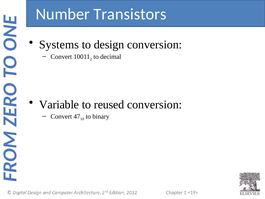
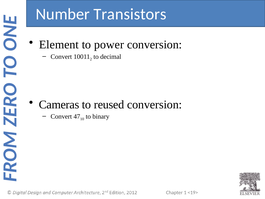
Systems: Systems -> Element
design: design -> power
Variable: Variable -> Cameras
